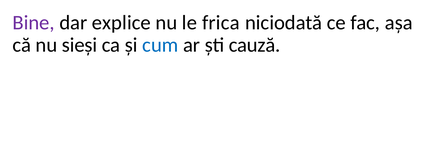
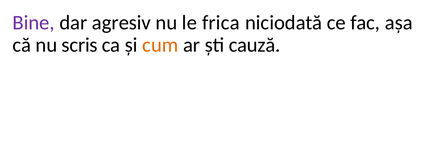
explice: explice -> agresiv
sieși: sieși -> scris
cum colour: blue -> orange
